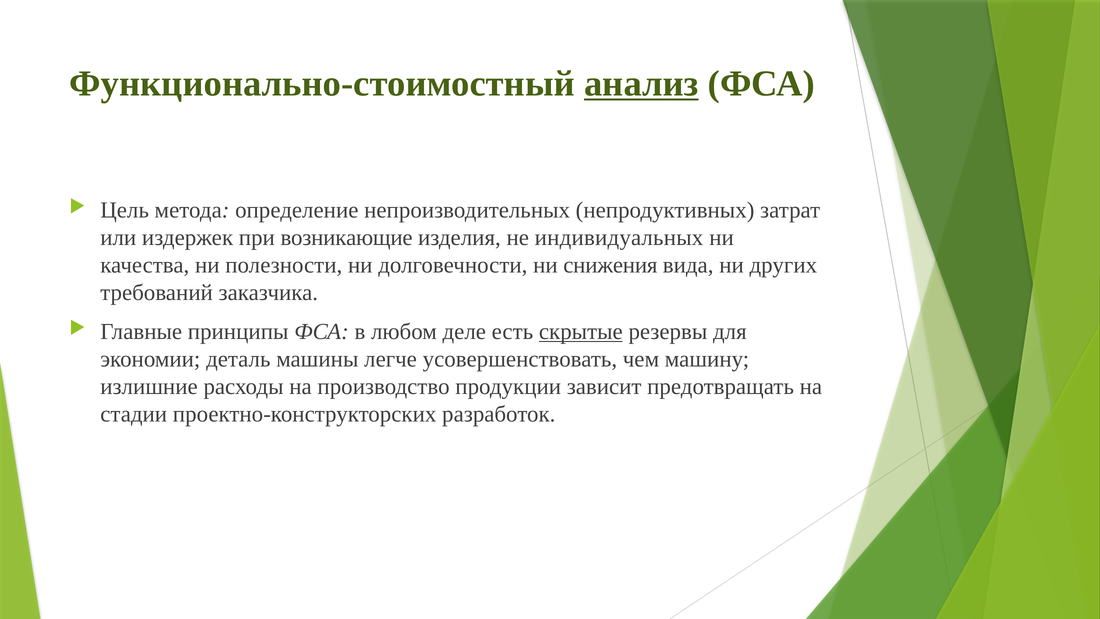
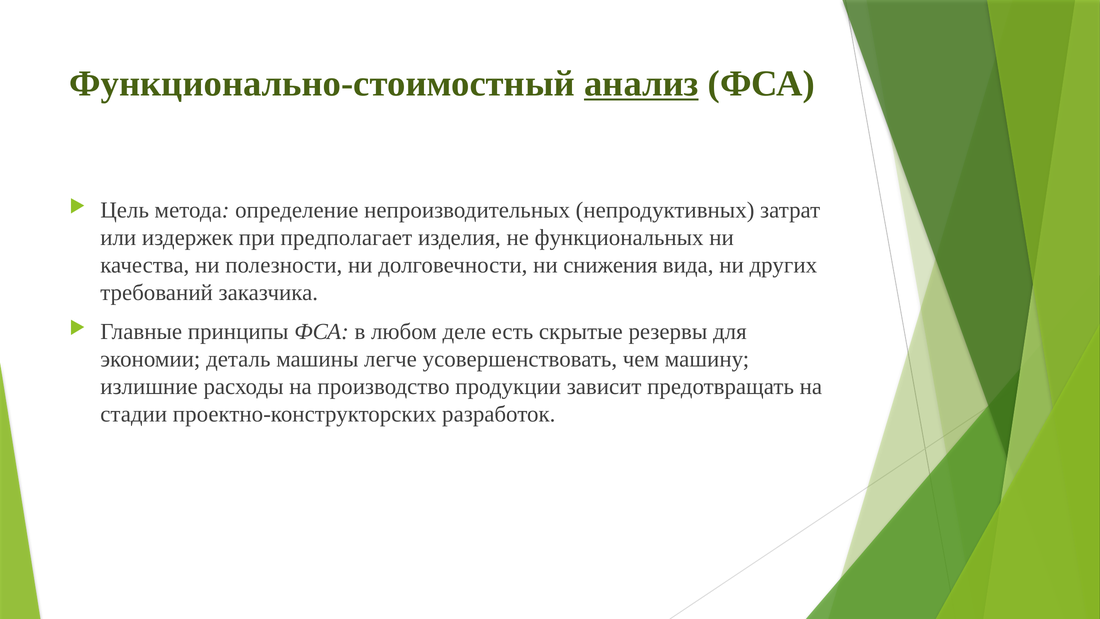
возникающие: возникающие -> предполагает
индивидуальных: индивидуальных -> функциональных
скрытые underline: present -> none
